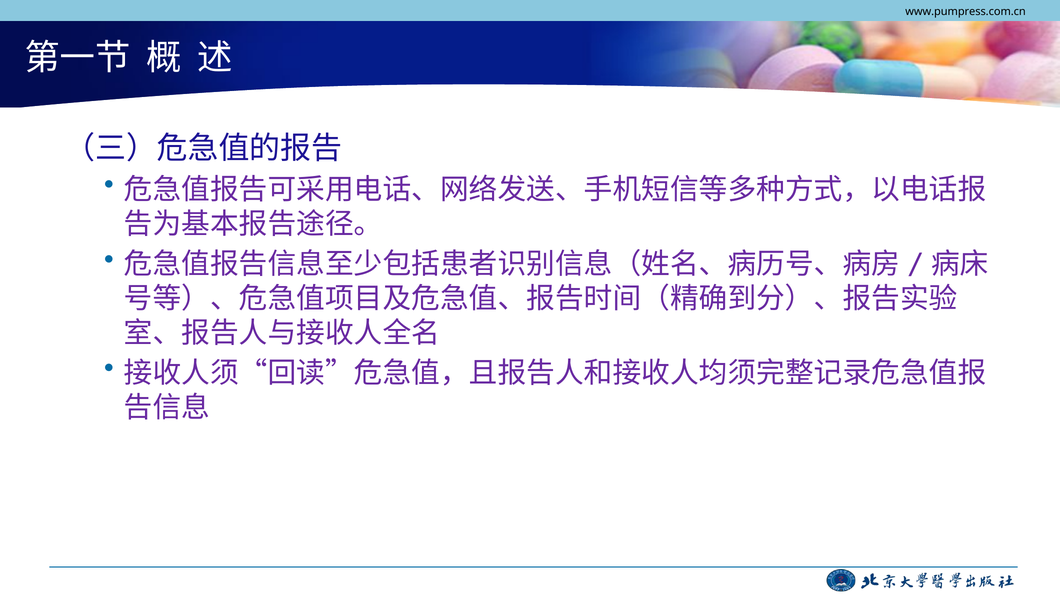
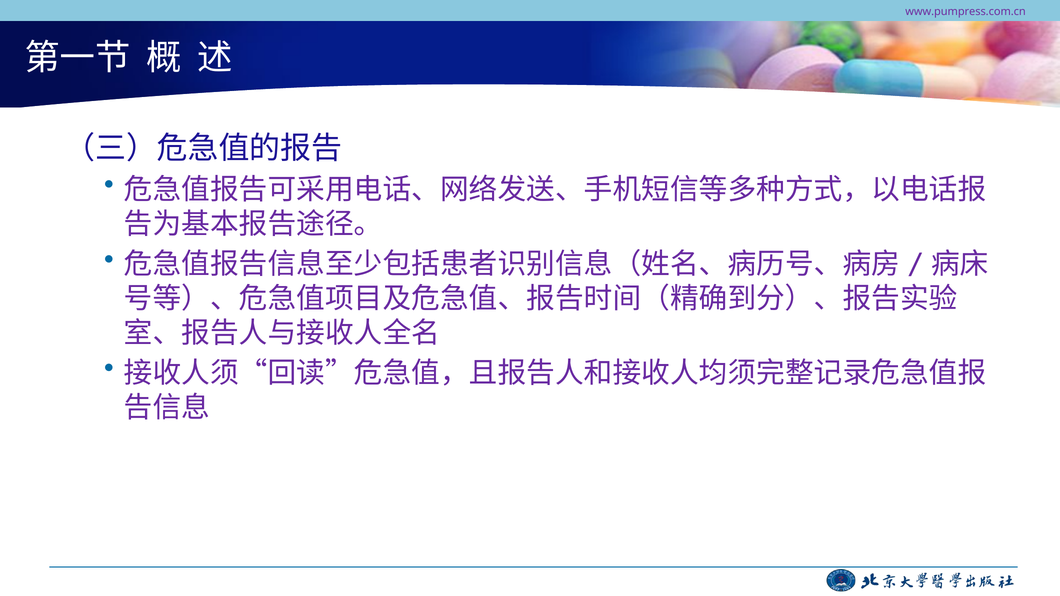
www.pumpress.com.cn colour: black -> purple
